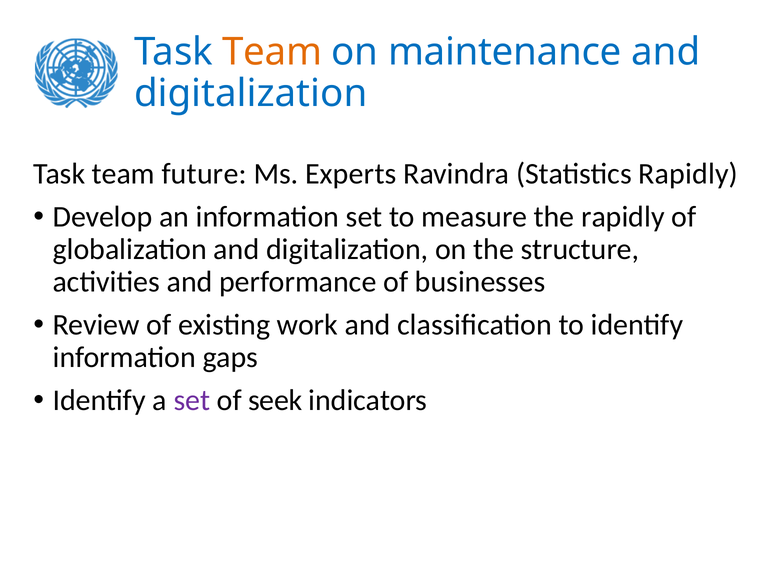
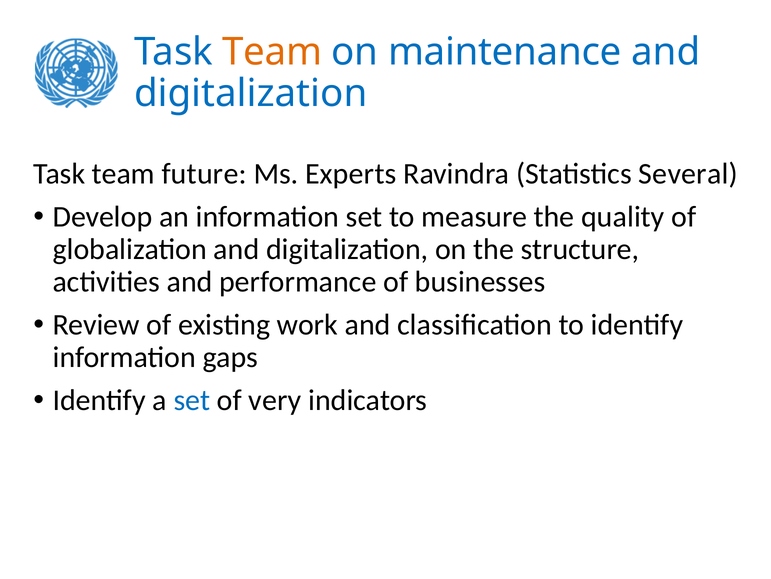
Statistics Rapidly: Rapidly -> Several
the rapidly: rapidly -> quality
set at (192, 400) colour: purple -> blue
seek: seek -> very
